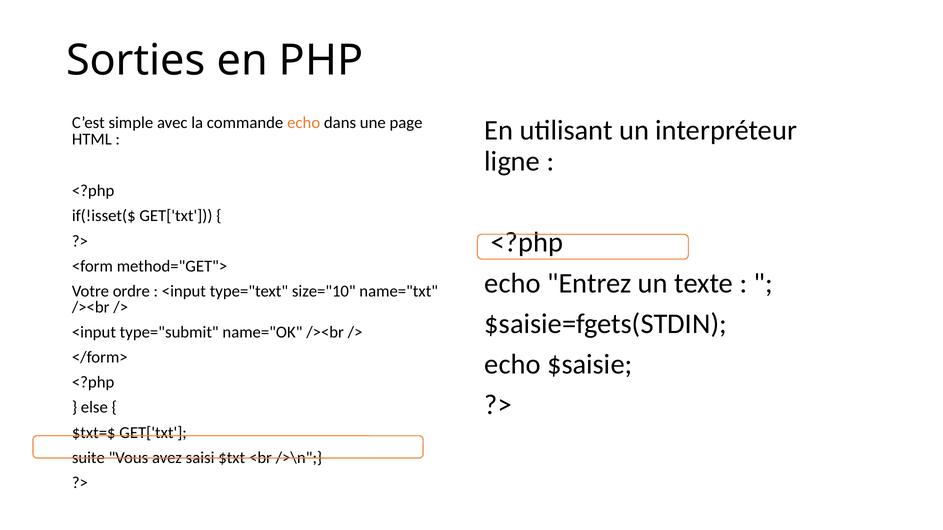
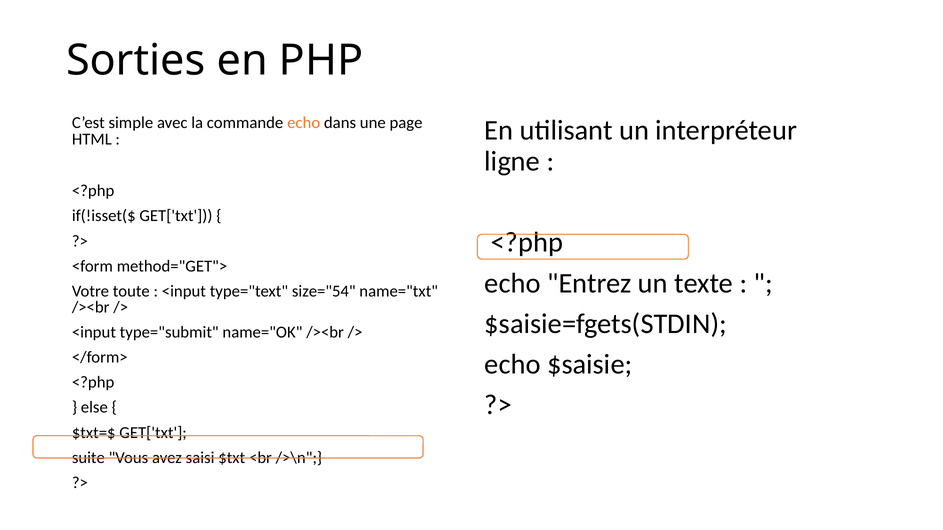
ordre: ordre -> toute
size="10: size="10 -> size="54
